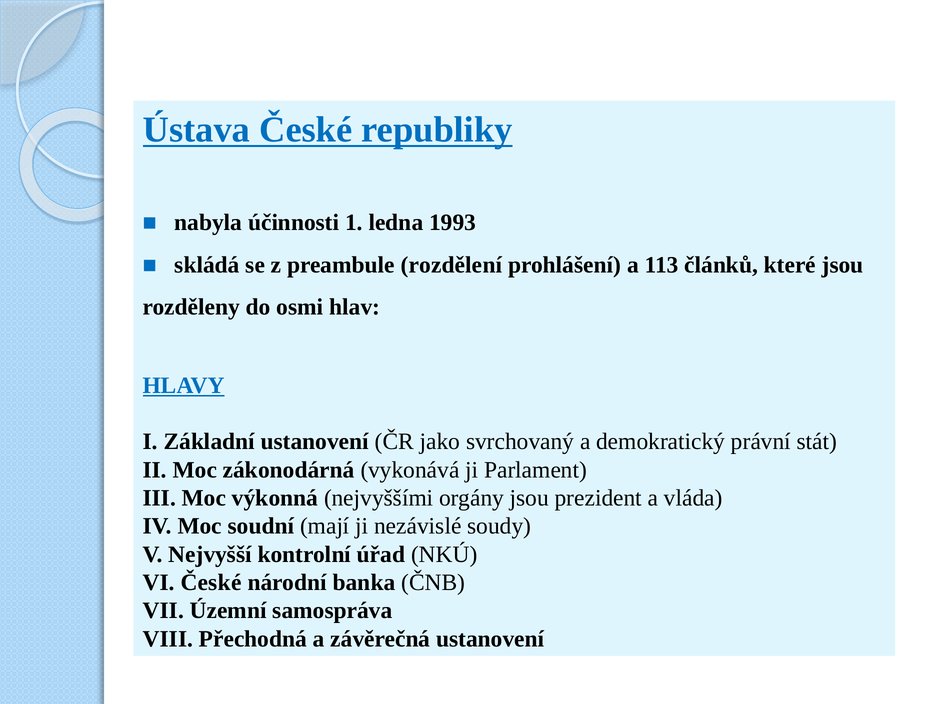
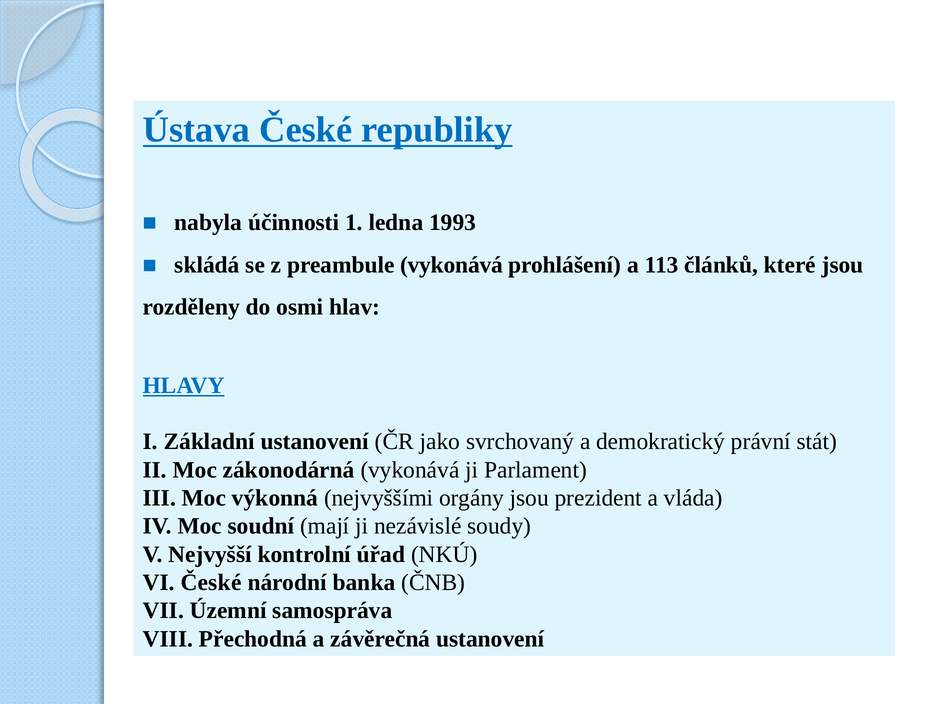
preambule rozdělení: rozdělení -> vykonává
